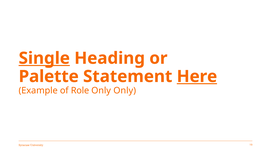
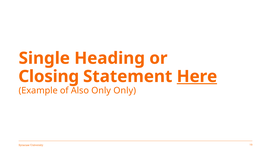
Single underline: present -> none
Palette: Palette -> Closing
Role: Role -> Also
